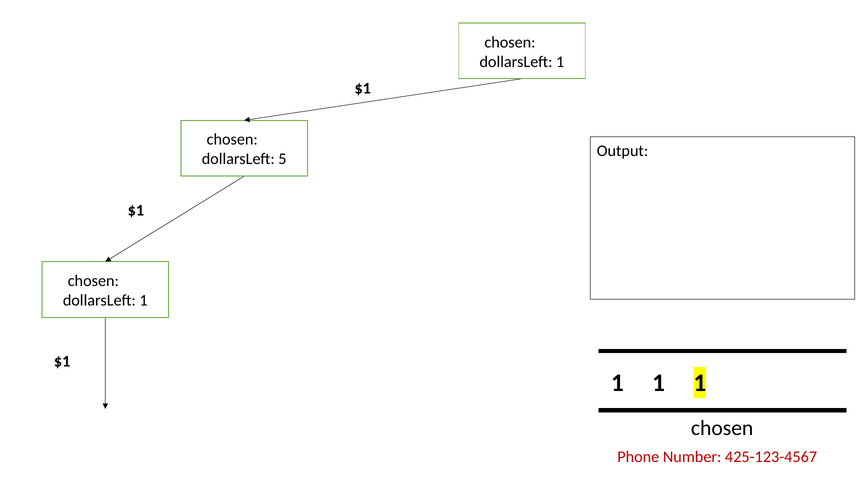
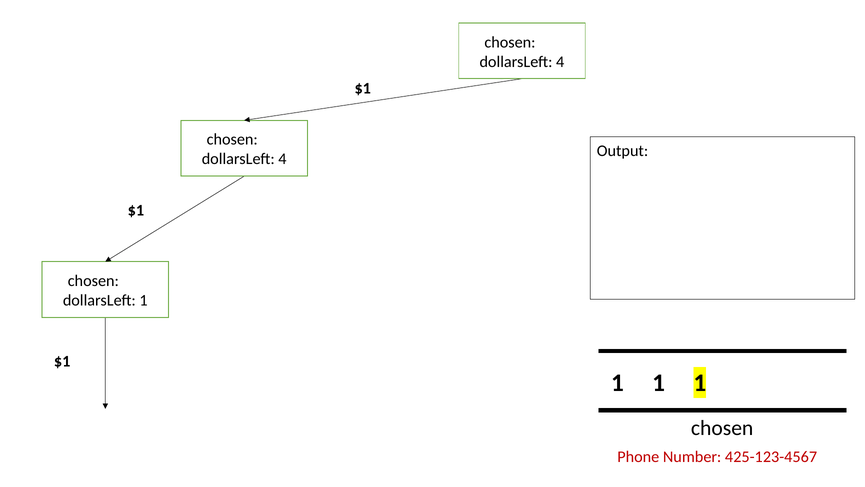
1 at (560, 62): 1 -> 4
5 at (282, 159): 5 -> 4
